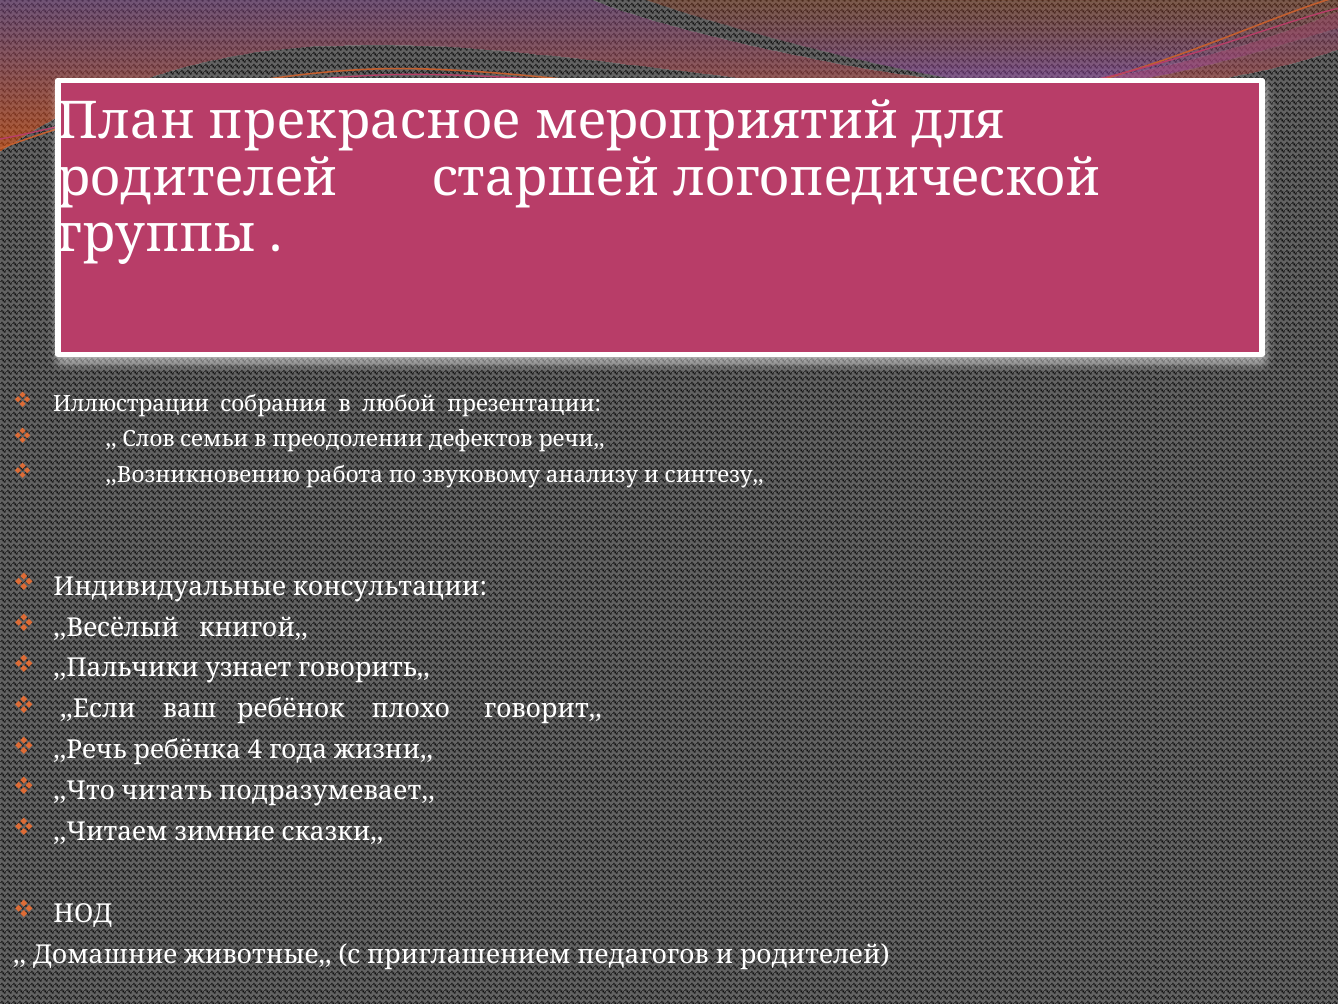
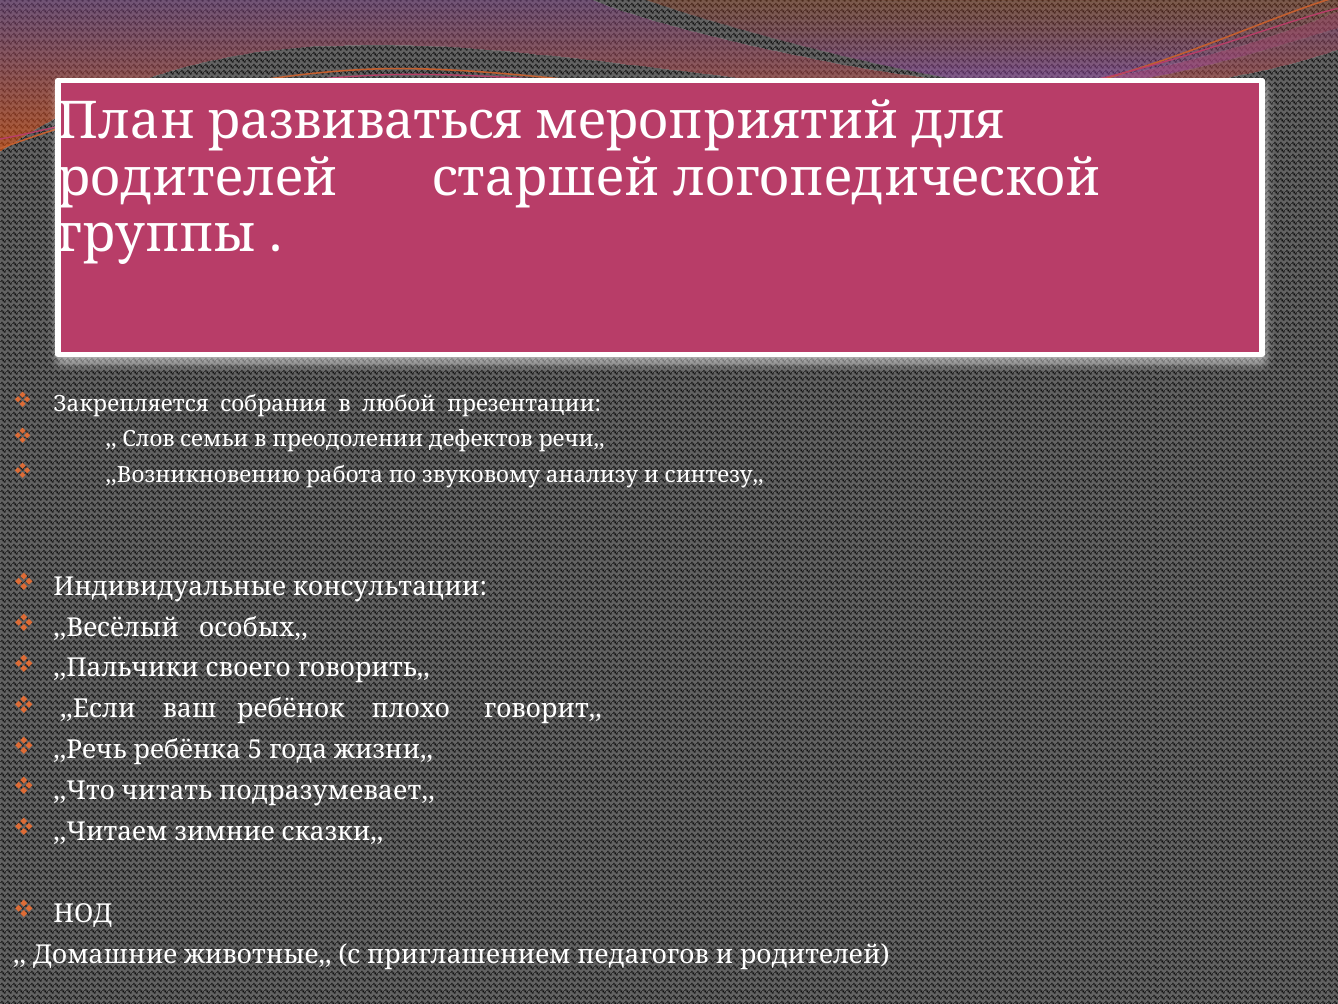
прекрасное: прекрасное -> развиваться
Иллюстрации: Иллюстрации -> Закрепляется
книгой: книгой -> особых
узнает: узнает -> своего
4: 4 -> 5
